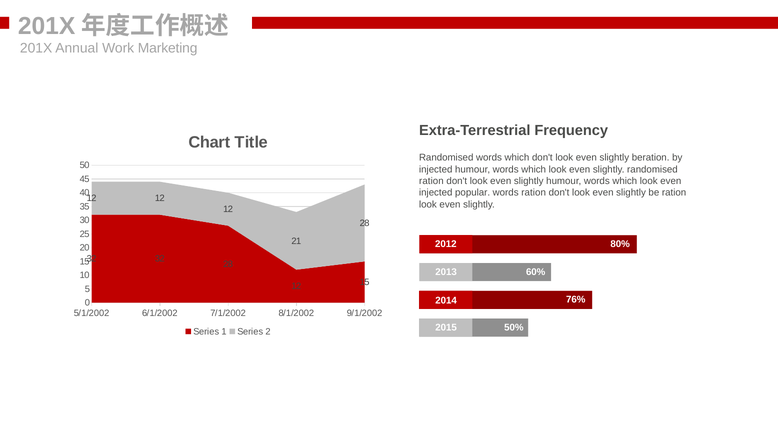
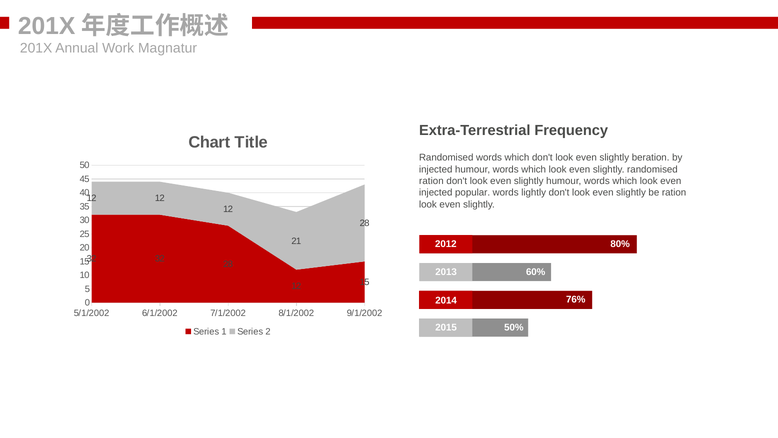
Marketing: Marketing -> Magnatur
words ration: ration -> lightly
